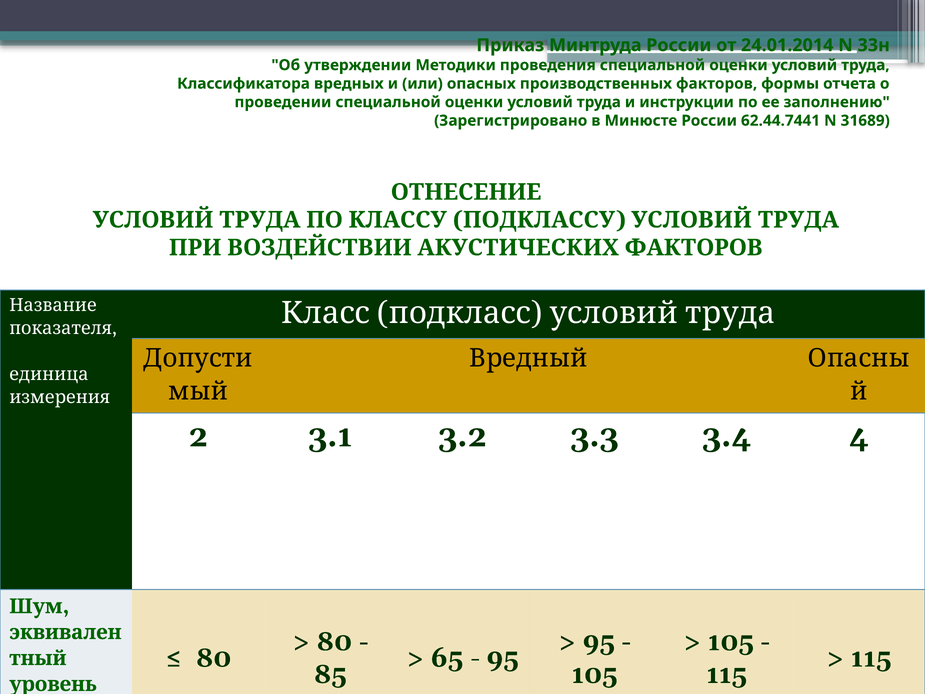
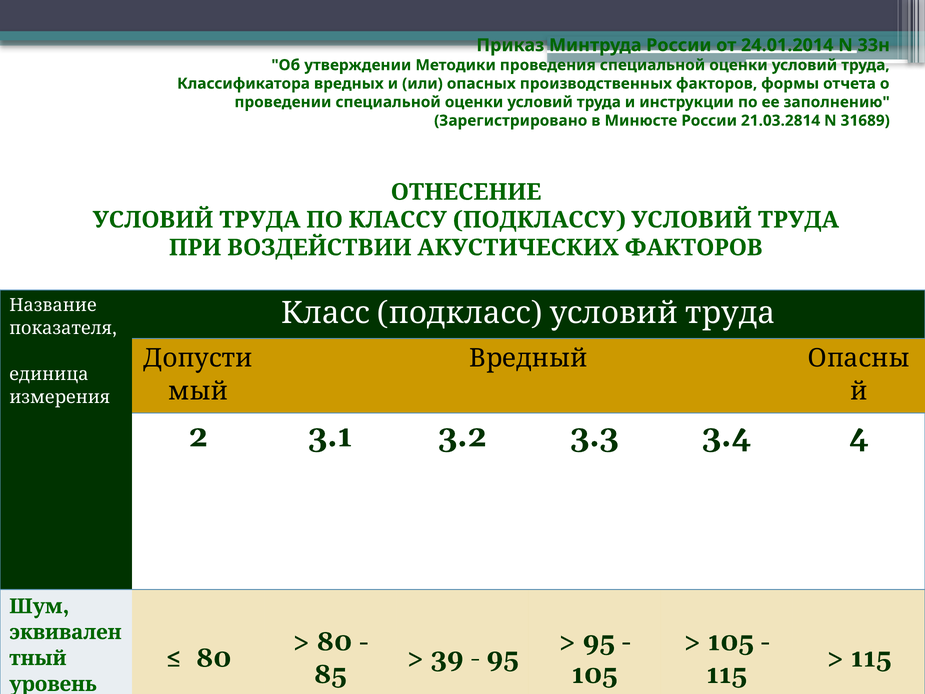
62.44.7441: 62.44.7441 -> 21.03.2814
65: 65 -> 39
